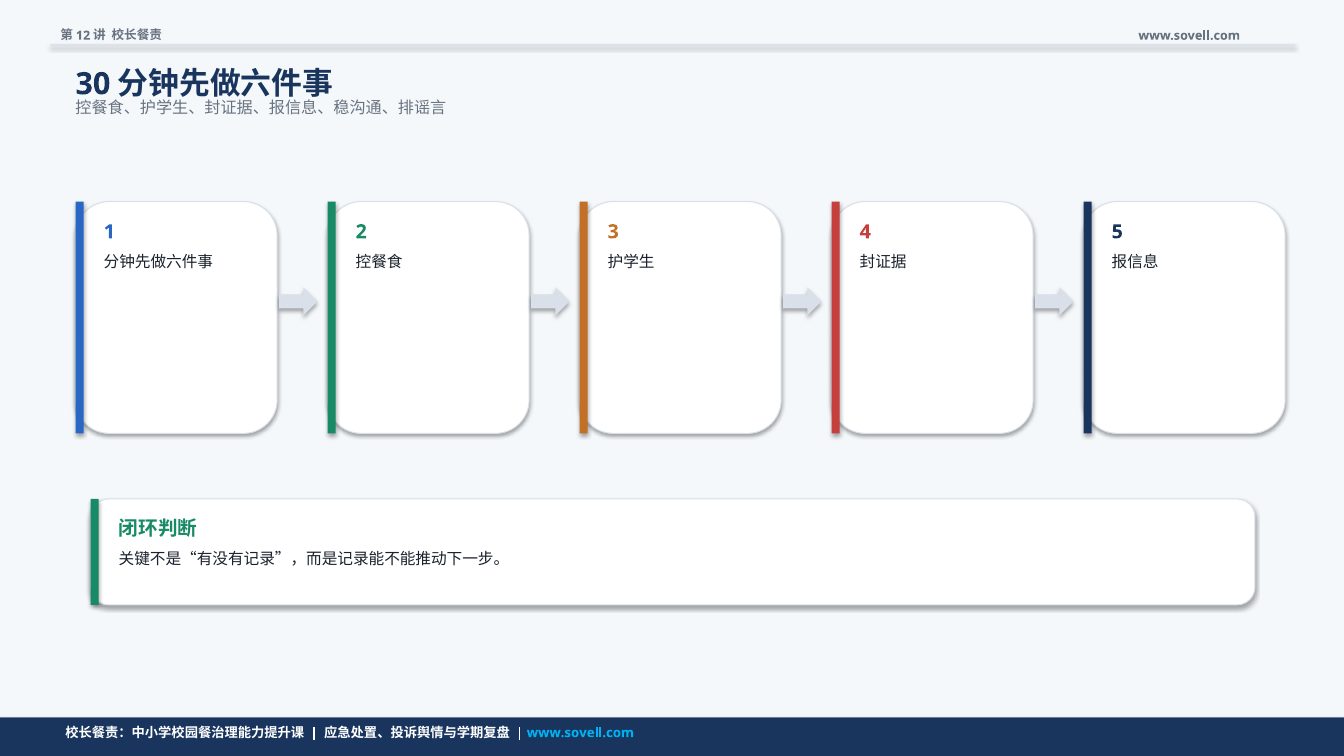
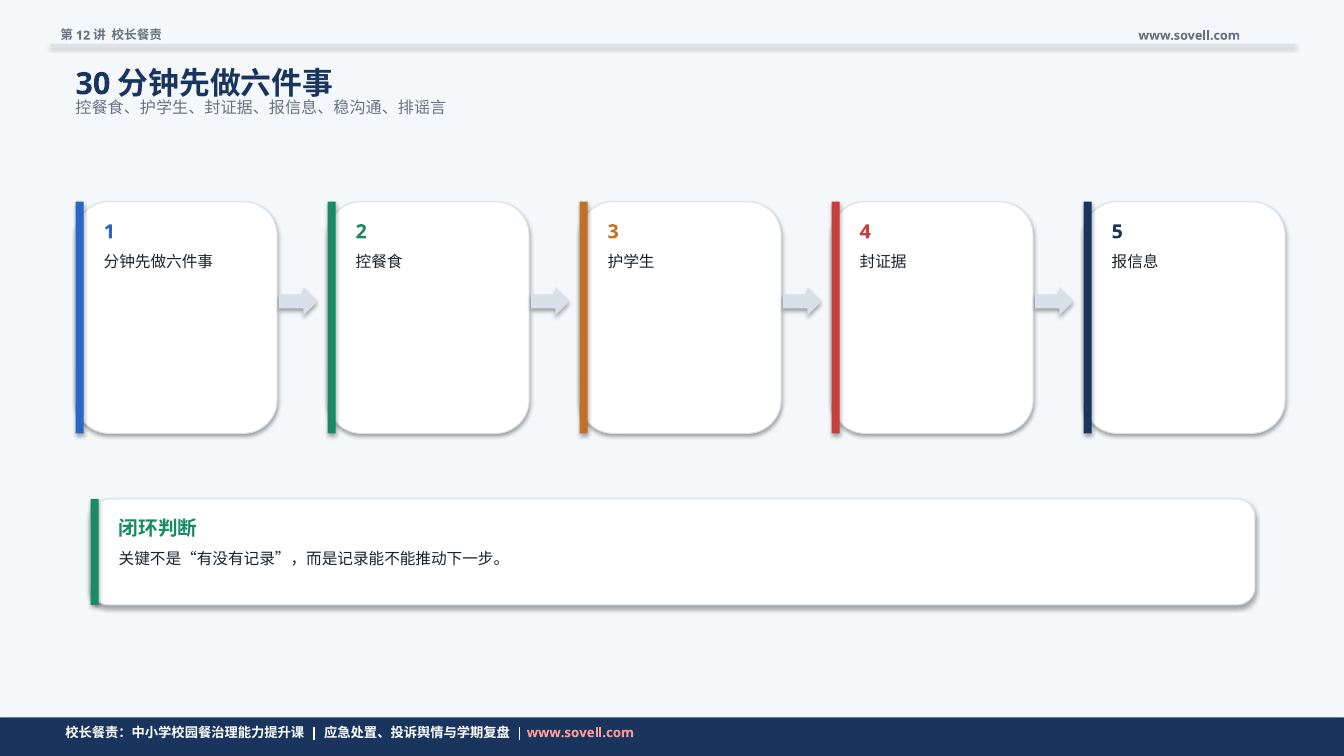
www.sovell.com at (580, 733) colour: light blue -> pink
